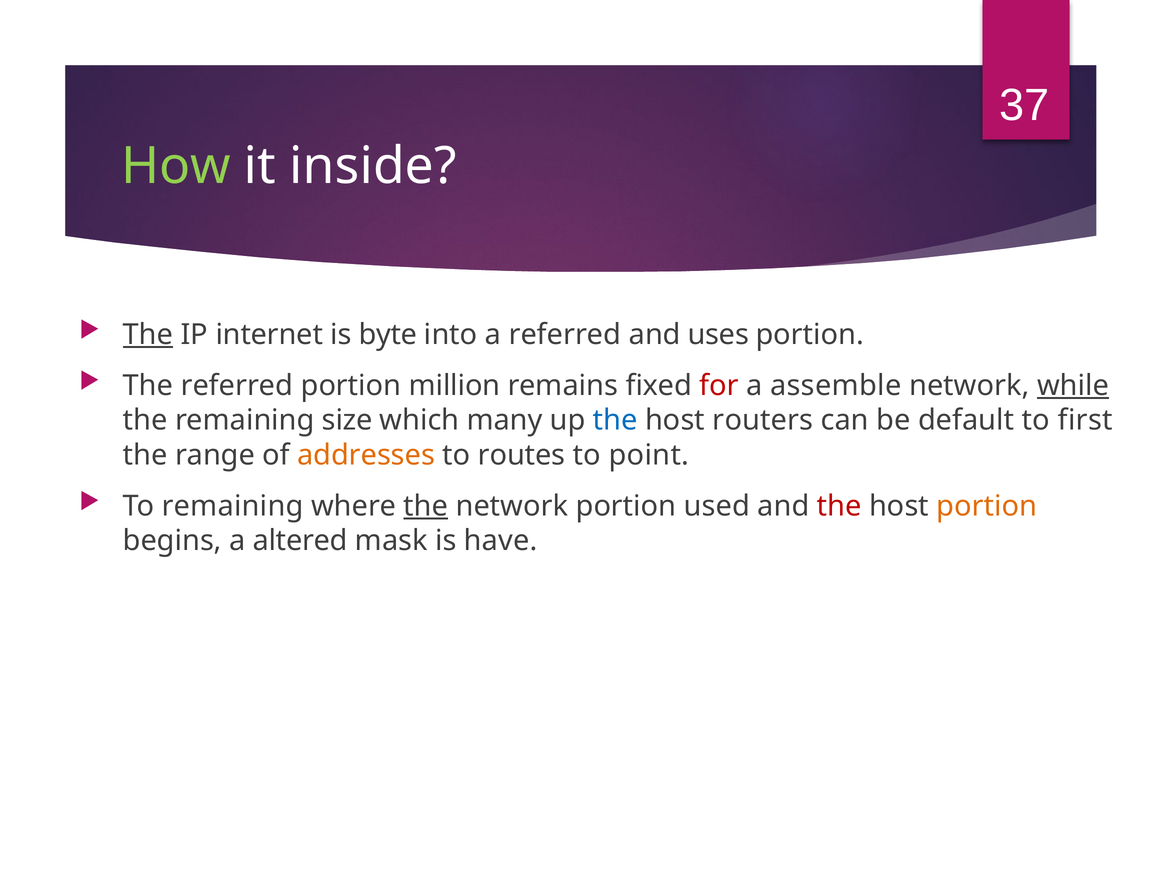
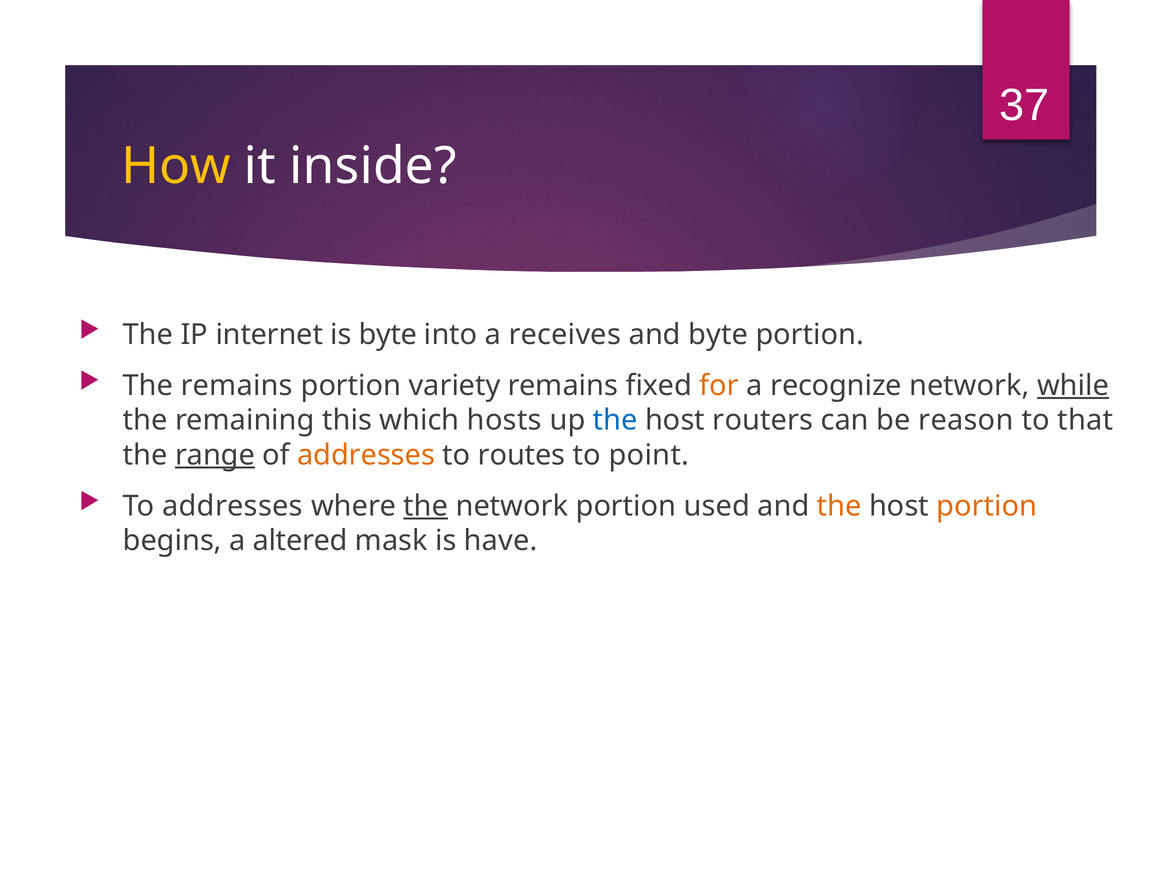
How colour: light green -> yellow
The at (148, 335) underline: present -> none
a referred: referred -> receives
and uses: uses -> byte
The referred: referred -> remains
million: million -> variety
for colour: red -> orange
assemble: assemble -> recognize
size: size -> this
many: many -> hosts
default: default -> reason
first: first -> that
range underline: none -> present
To remaining: remaining -> addresses
the at (839, 506) colour: red -> orange
